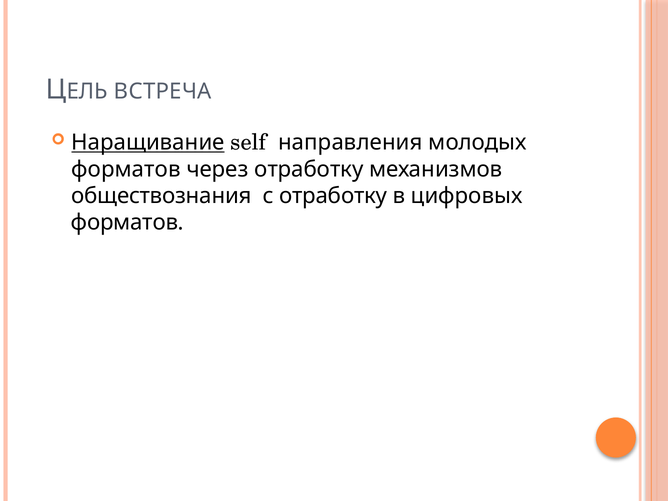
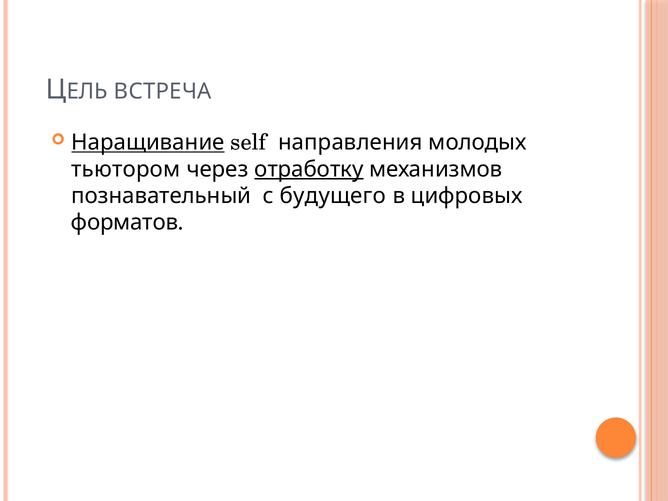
форматов at (126, 169): форматов -> тьютором
отработку at (309, 169) underline: none -> present
обществознания: обществознания -> познавательный
с отработку: отработку -> будущего
